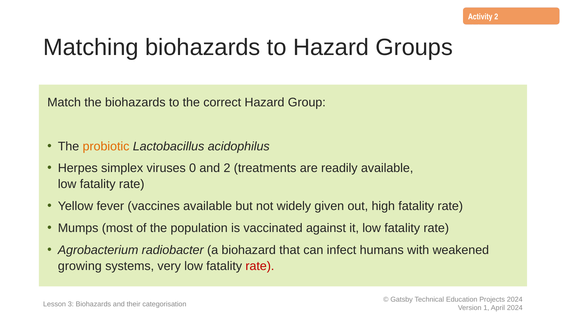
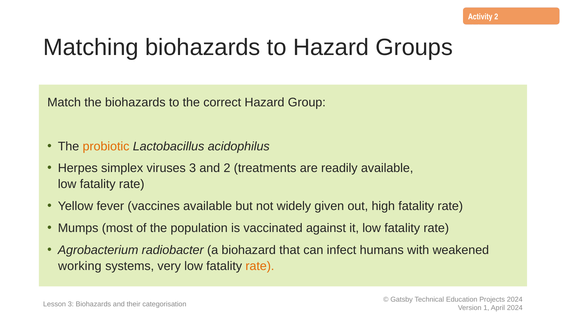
viruses 0: 0 -> 3
growing: growing -> working
rate at (260, 266) colour: red -> orange
